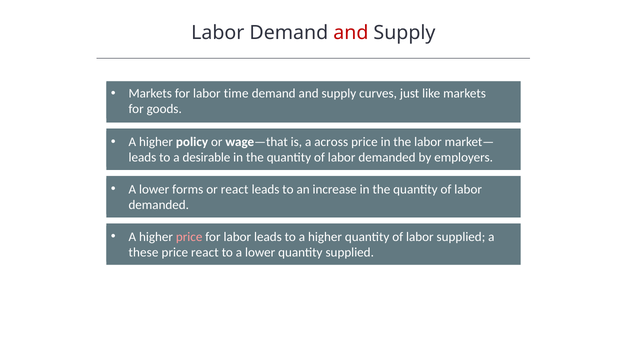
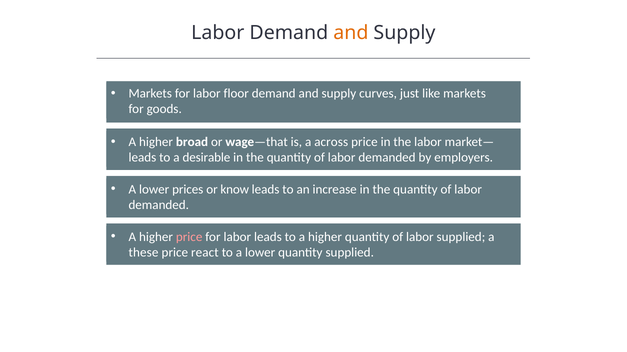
and at (351, 33) colour: red -> orange
time: time -> floor
policy: policy -> broad
forms: forms -> prices
or react: react -> know
